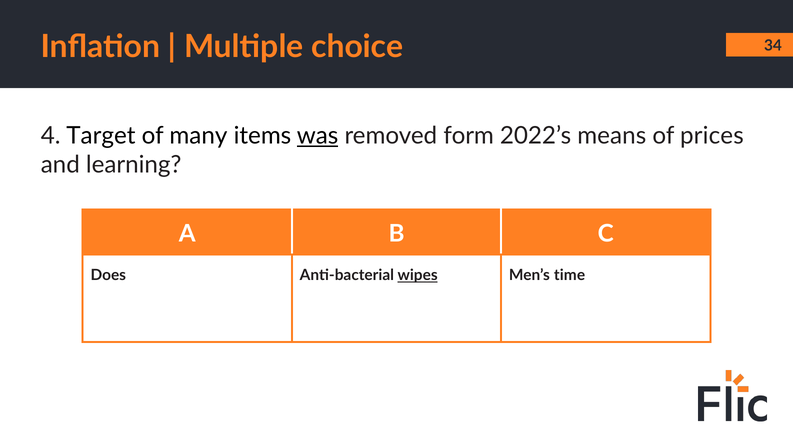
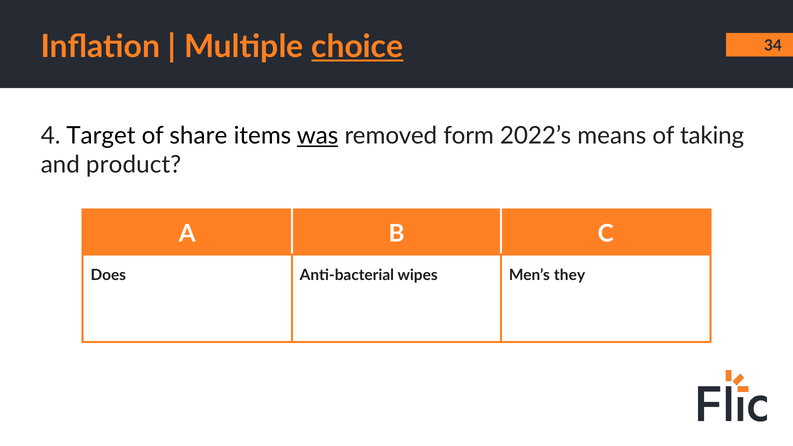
choice underline: none -> present
many: many -> share
prices: prices -> taking
learning: learning -> product
wipes underline: present -> none
time: time -> they
